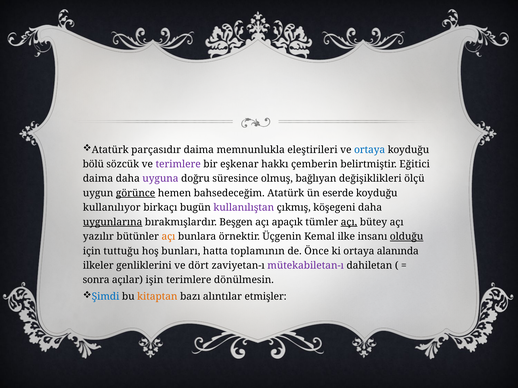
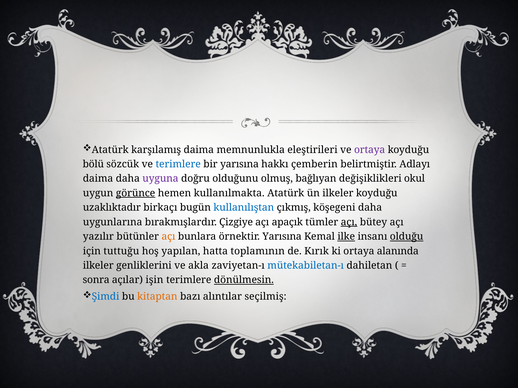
parçasıdır: parçasıdır -> karşılamış
ortaya at (370, 150) colour: blue -> purple
terimlere at (178, 164) colour: purple -> blue
bir eşkenar: eşkenar -> yarısına
Eğitici: Eğitici -> Adlayı
süresince: süresince -> olduğunu
ölçü: ölçü -> okul
bahsedeceğim: bahsedeceğim -> kullanılmakta
ün eserde: eserde -> ilkeler
kullanılıyor: kullanılıyor -> uzaklıktadır
kullanılıştan colour: purple -> blue
uygunlarına underline: present -> none
Beşgen: Beşgen -> Çizgiye
örnektir Üçgenin: Üçgenin -> Yarısına
ilke underline: none -> present
bunları: bunları -> yapılan
Önce: Önce -> Kırık
dört: dört -> akla
mütekabiletan-ı colour: purple -> blue
dönülmesin underline: none -> present
etmişler: etmişler -> seçilmiş
